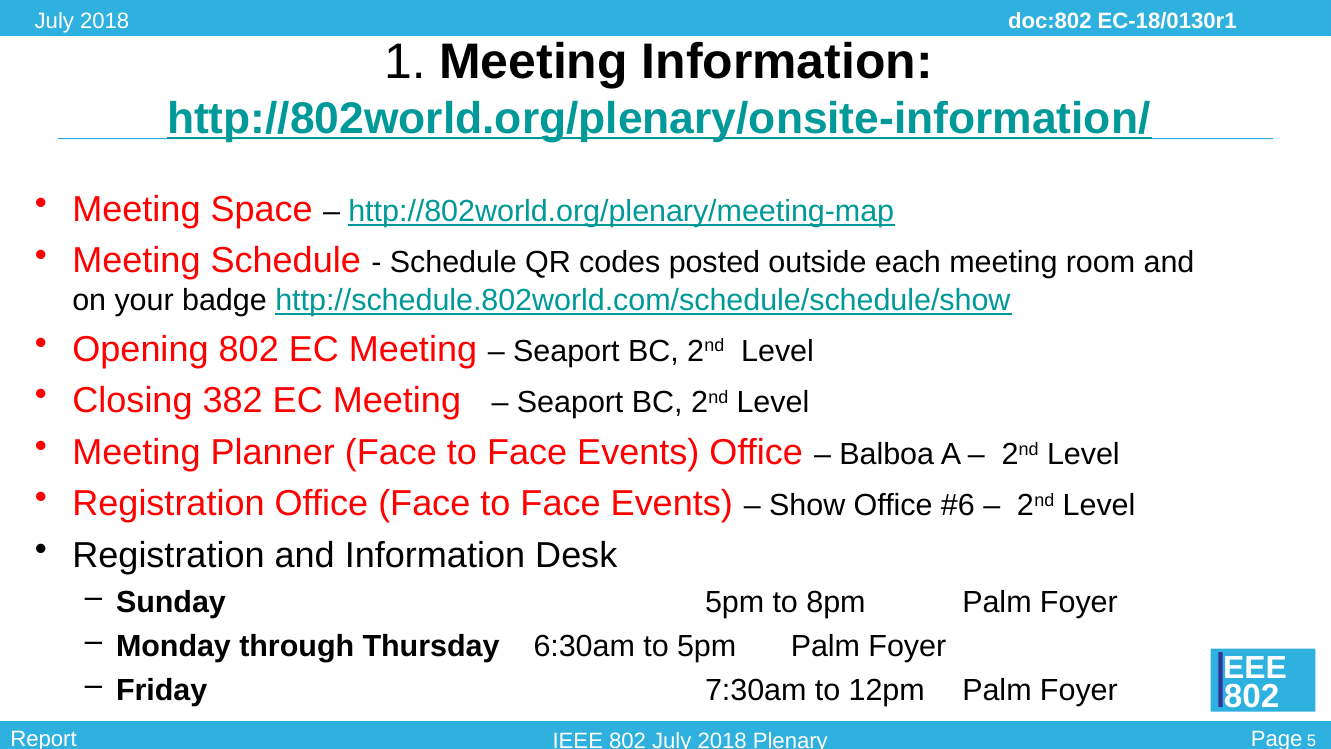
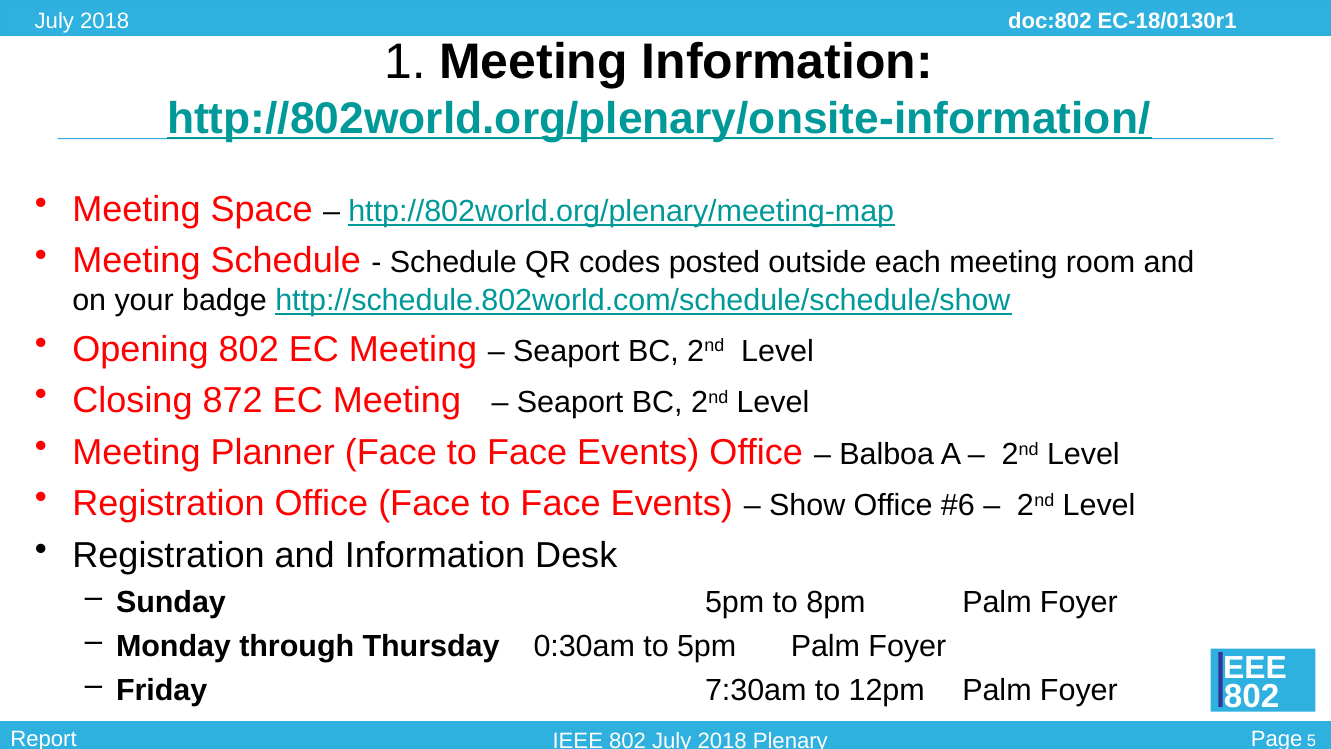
382: 382 -> 872
6:30am: 6:30am -> 0:30am
